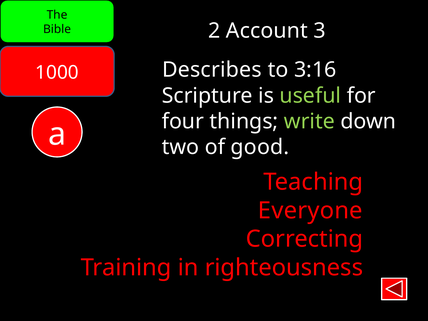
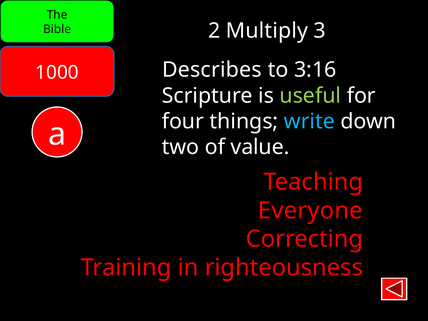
Account: Account -> Multiply
write colour: light green -> light blue
good: good -> value
